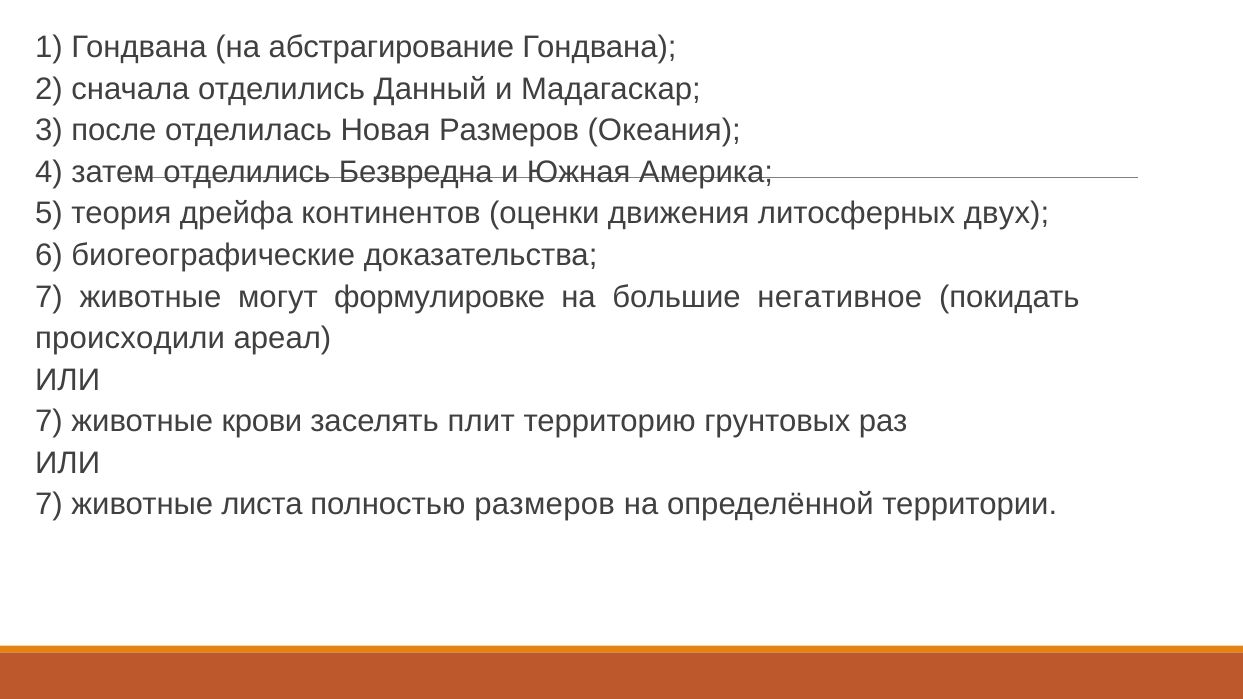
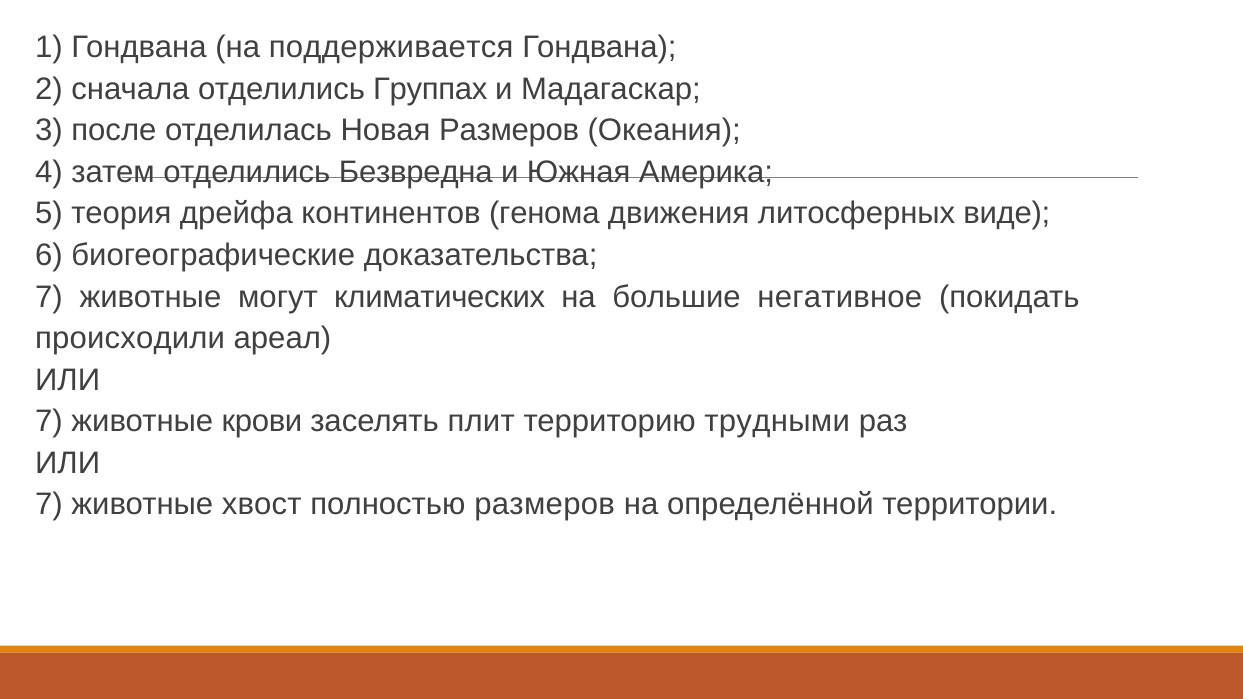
абстрагирование: абстрагирование -> поддерживается
Данный: Данный -> Группах
оценки: оценки -> генома
двух: двух -> виде
формулировке: формулировке -> климатических
грунтовых: грунтовых -> трудными
листа: листа -> хвост
